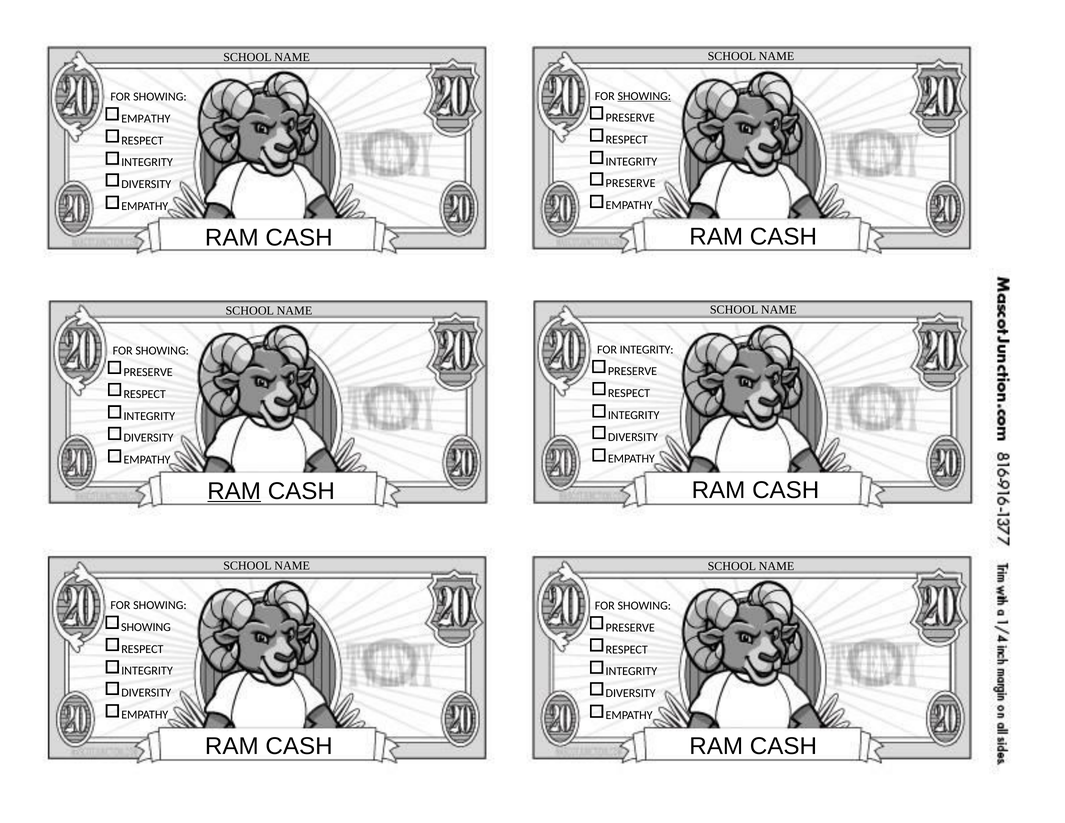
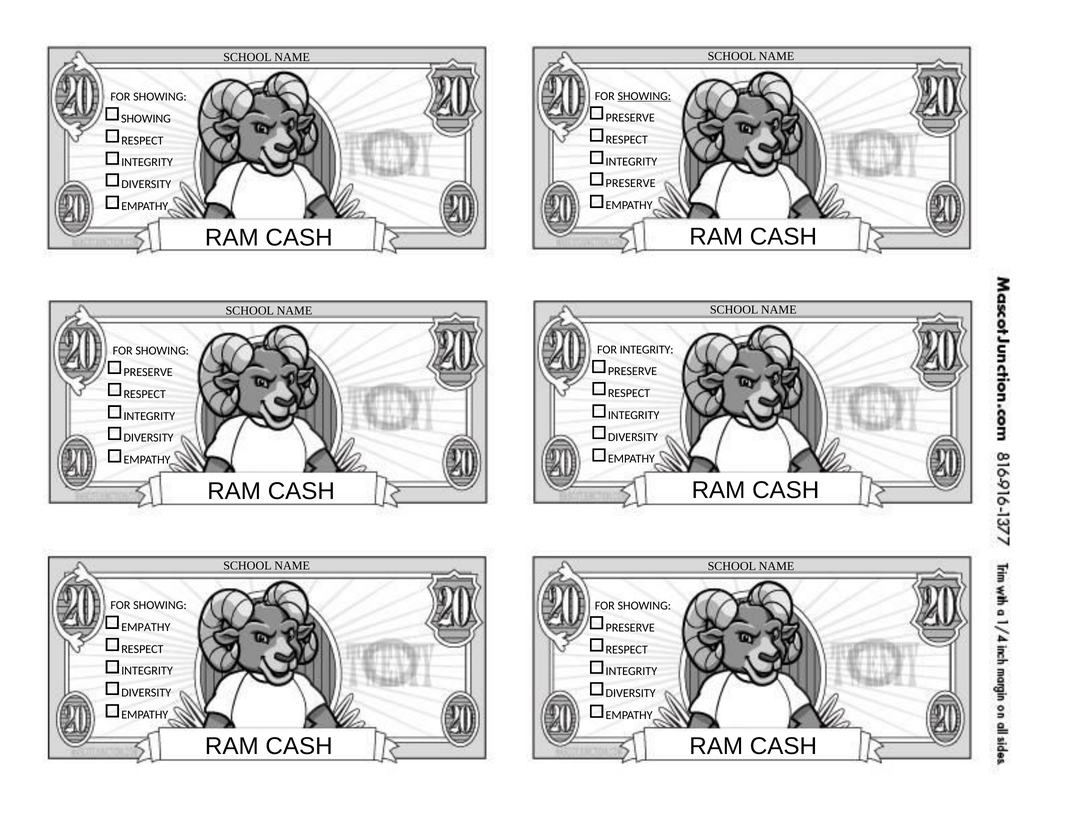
EMPATHY at (146, 119): EMPATHY -> SHOWING
RAM at (234, 491) underline: present -> none
SHOWING at (146, 627): SHOWING -> EMPATHY
